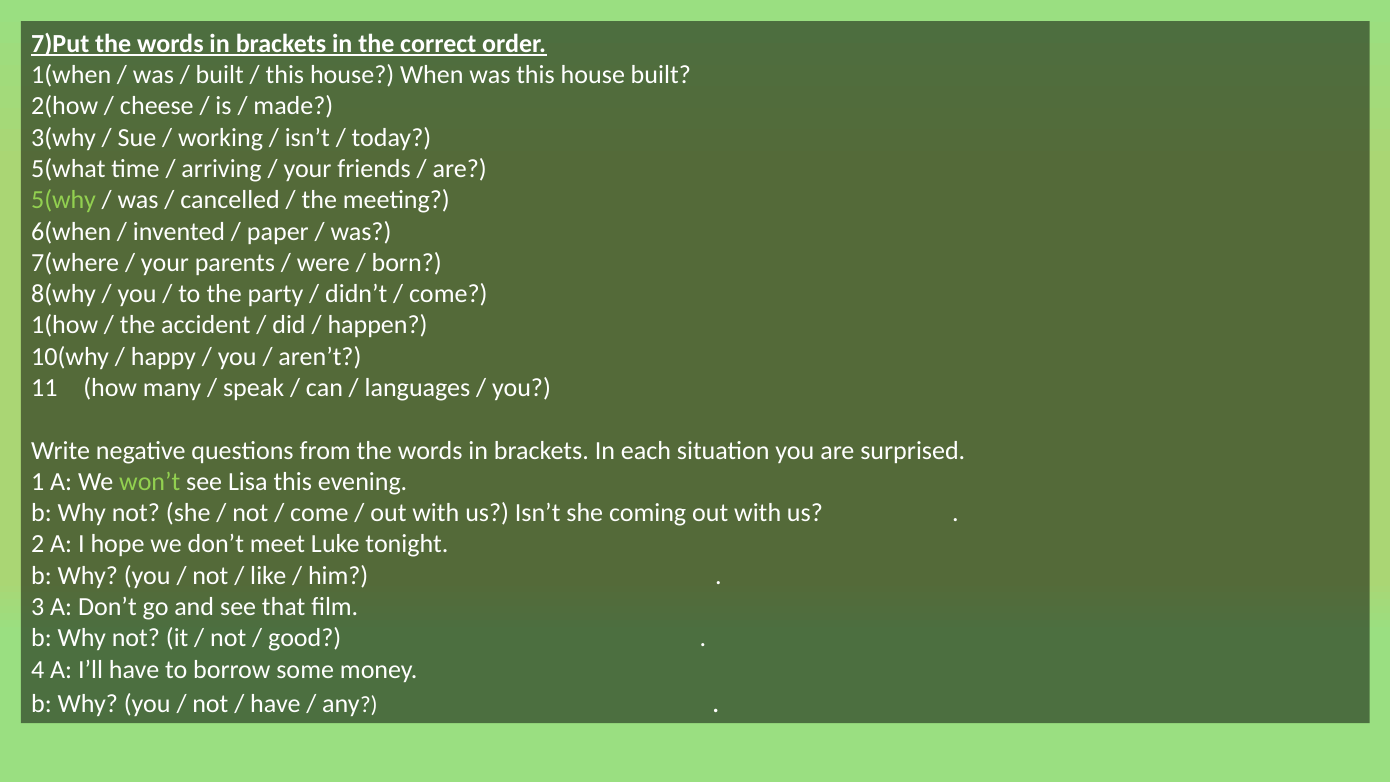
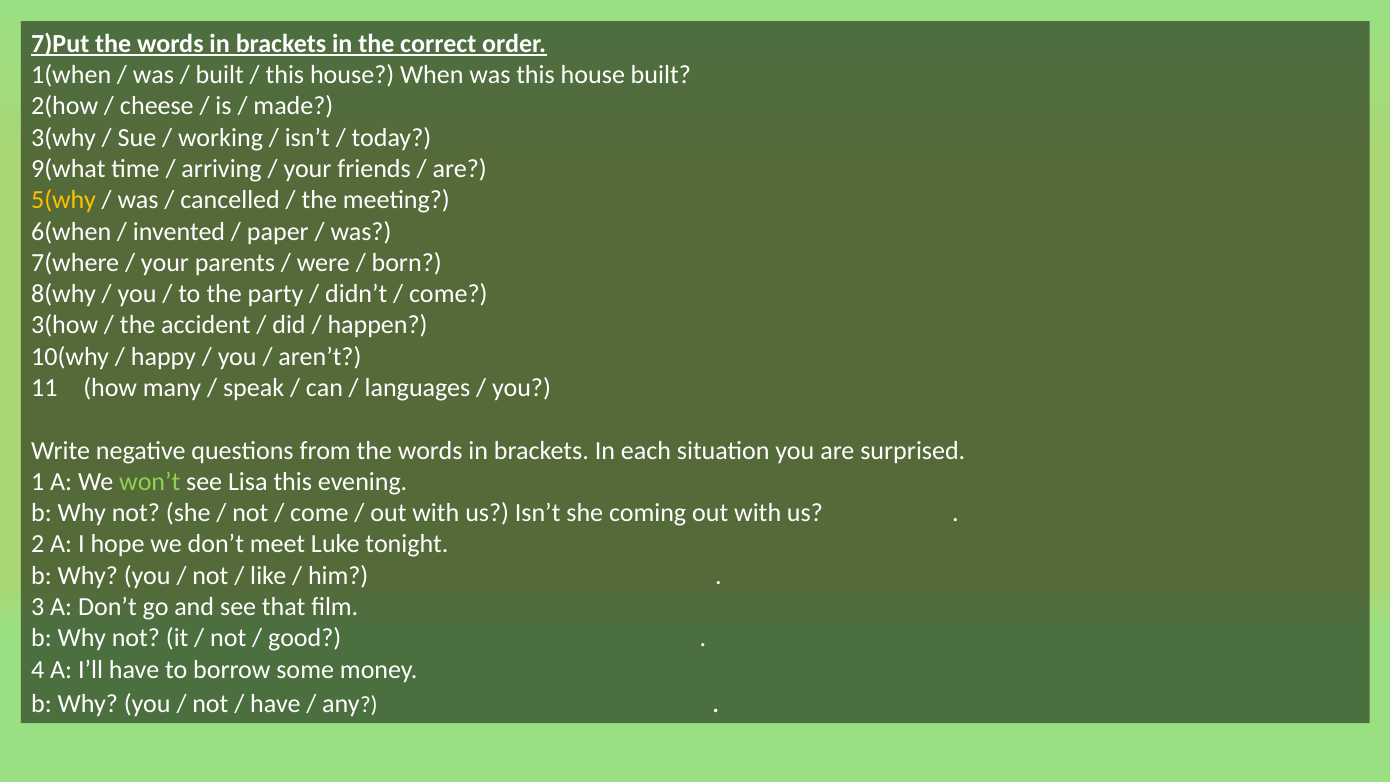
5(what: 5(what -> 9(what
5(why colour: light green -> yellow
1(how: 1(how -> 3(how
